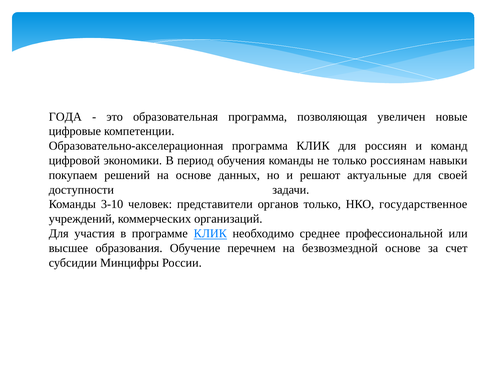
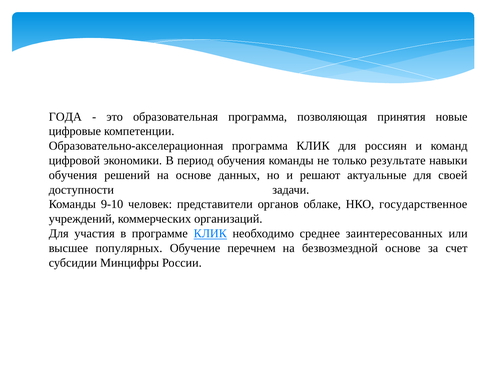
увеличен: увеличен -> принятия
россиянам: россиянам -> результате
покупаем at (73, 175): покупаем -> обучения
3-10: 3-10 -> 9-10
органов только: только -> облаке
профессиональной: профессиональной -> заинтересованных
образования: образования -> популярных
